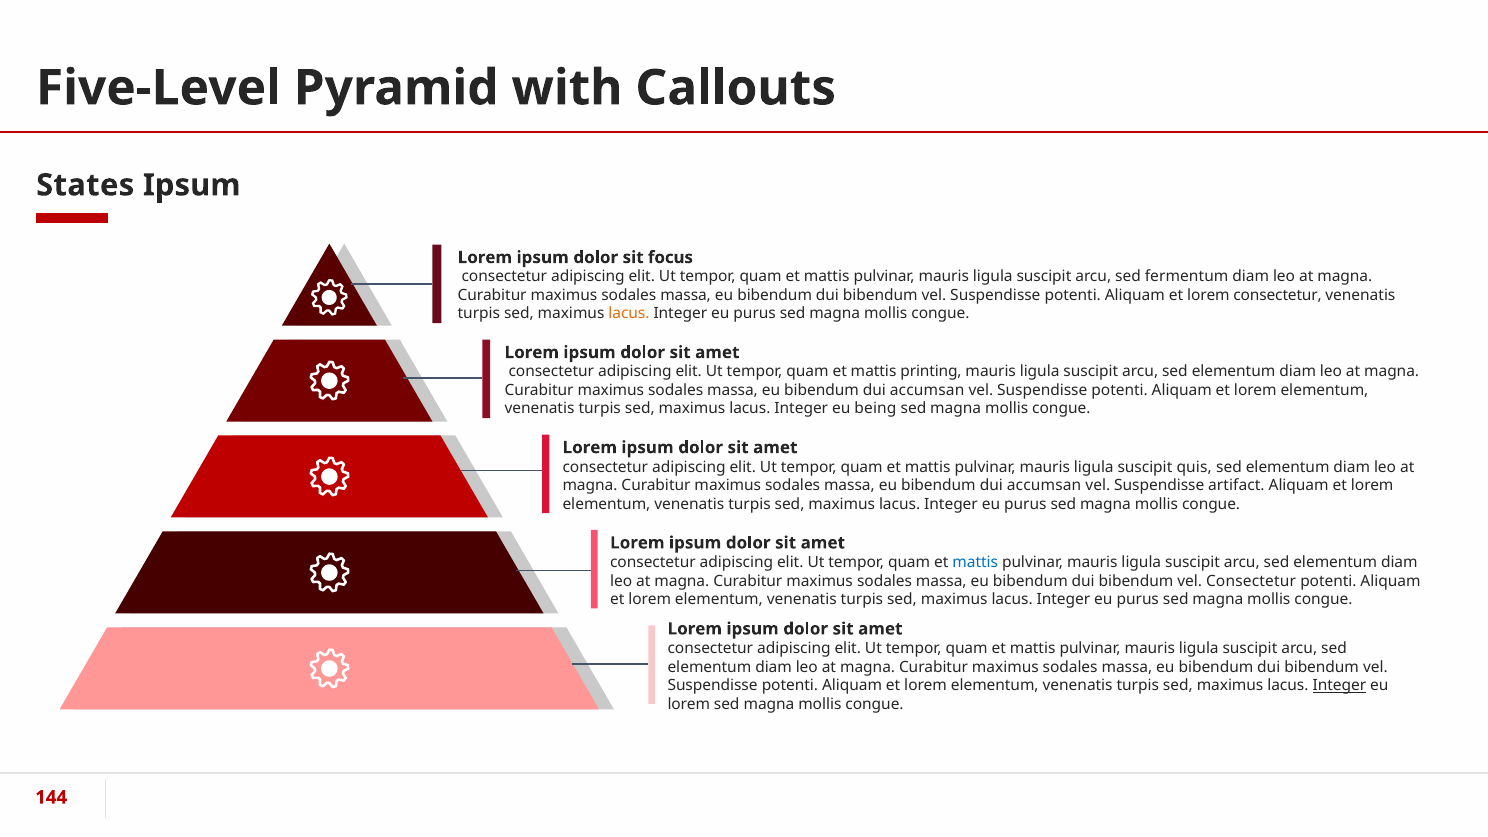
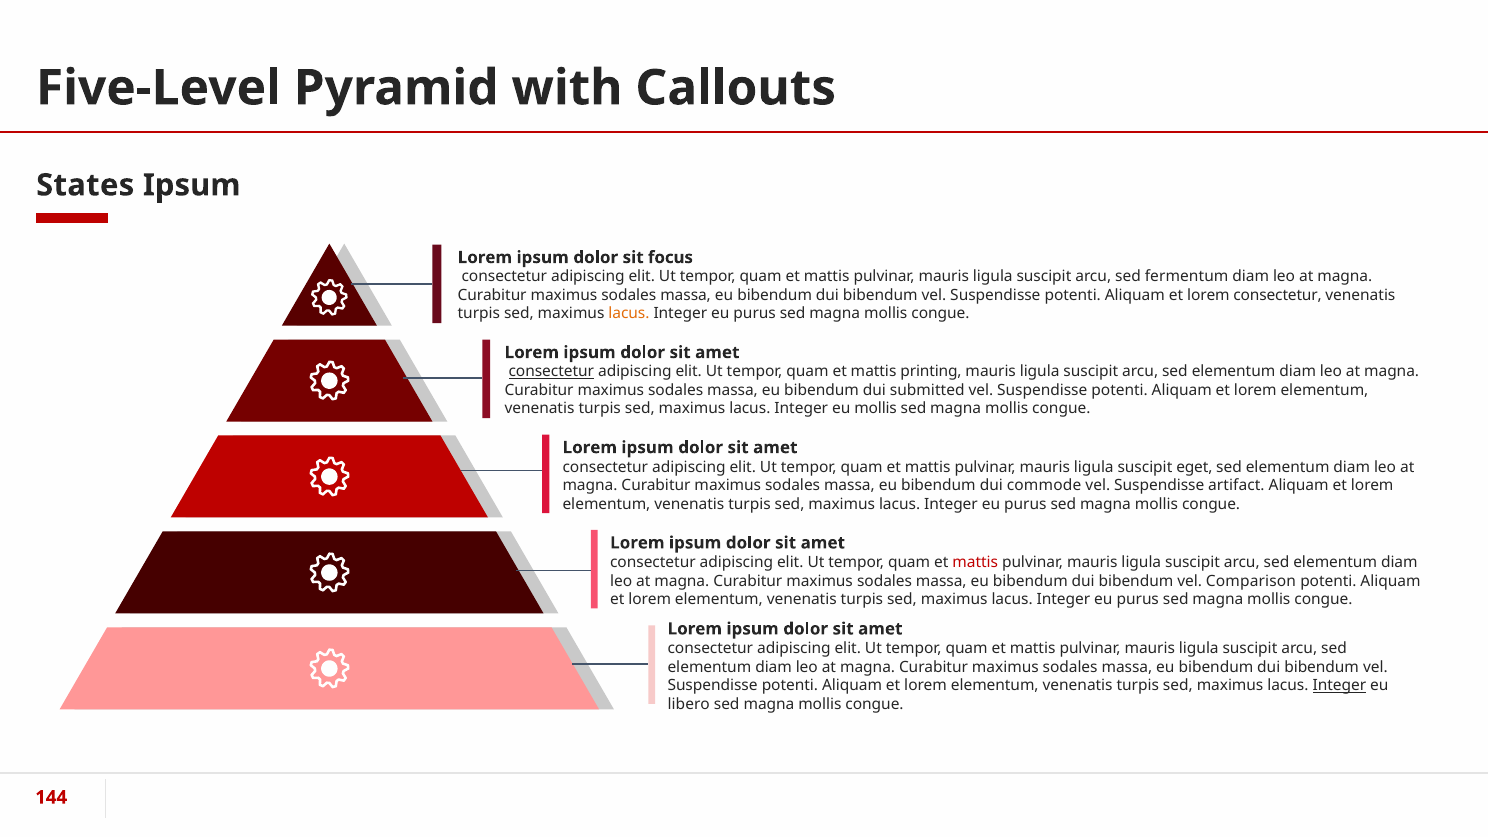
consectetur at (551, 372) underline: none -> present
accumsan at (927, 390): accumsan -> submitted
eu being: being -> mollis
quis: quis -> eget
accumsan at (1044, 486): accumsan -> commode
mattis at (975, 562) colour: blue -> red
vel Consectetur: Consectetur -> Comparison
lorem at (689, 704): lorem -> libero
